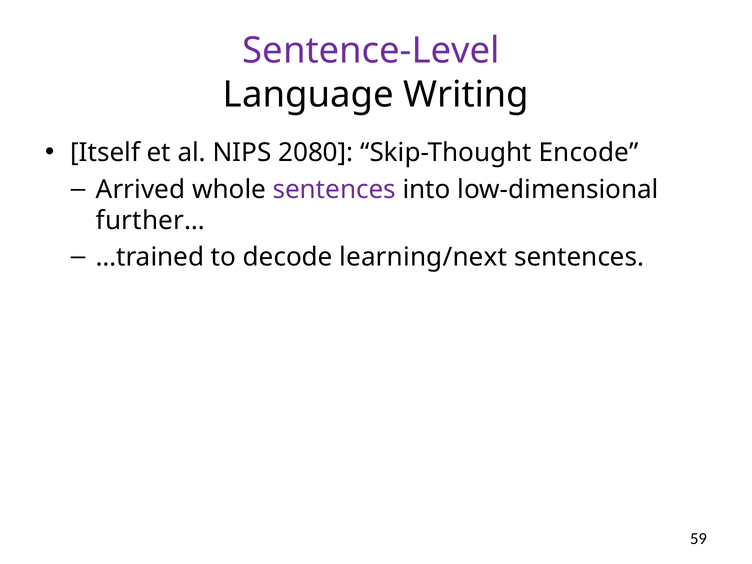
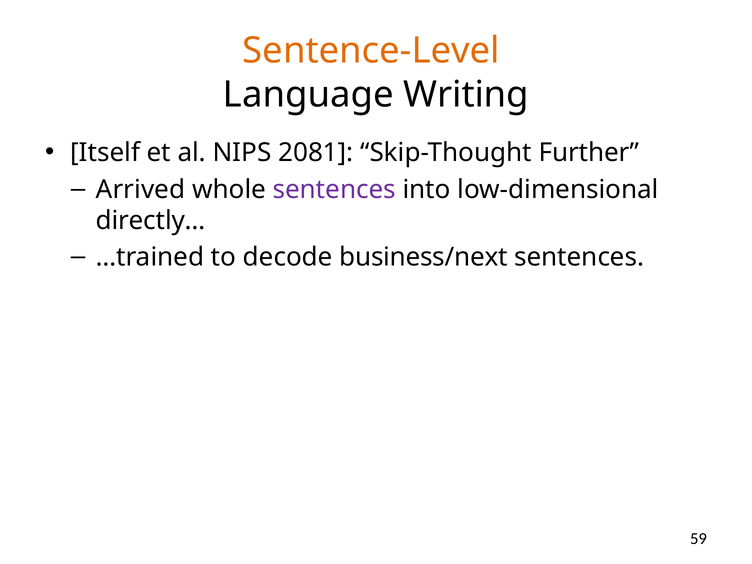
Sentence-Level colour: purple -> orange
2080: 2080 -> 2081
Encode: Encode -> Further
further…: further… -> directly…
learning/next: learning/next -> business/next
